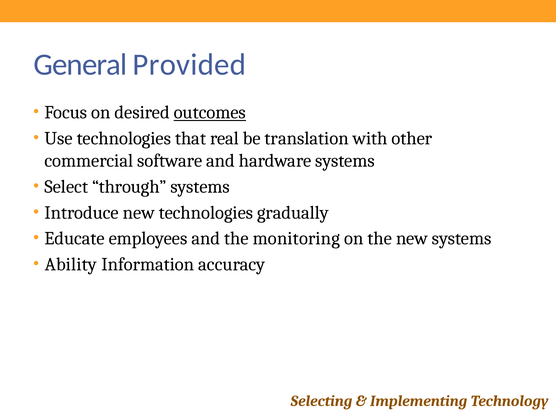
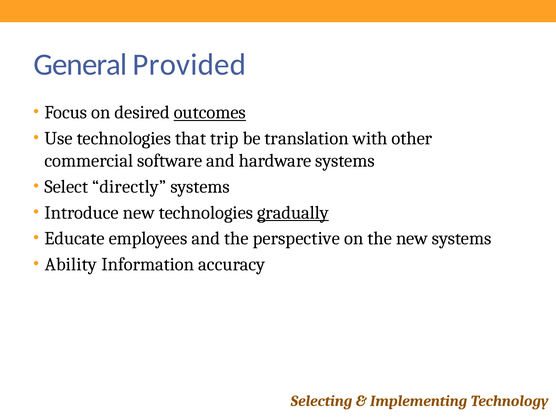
real: real -> trip
through: through -> directly
gradually underline: none -> present
monitoring: monitoring -> perspective
